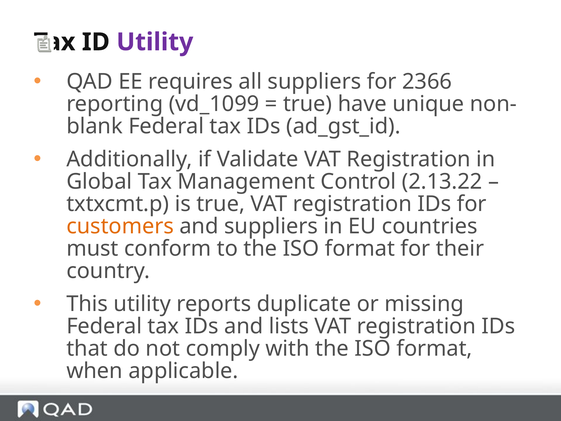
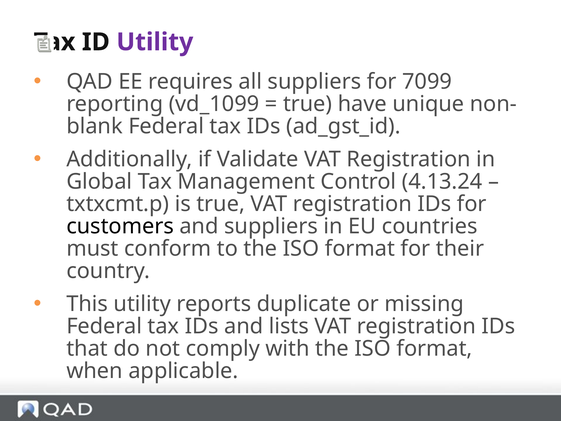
2366: 2366 -> 7099
2.13.22: 2.13.22 -> 4.13.24
customers colour: orange -> black
